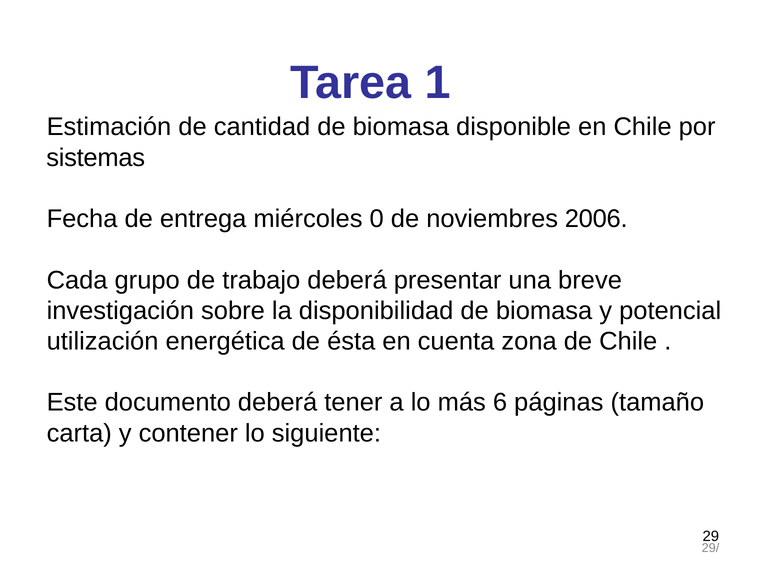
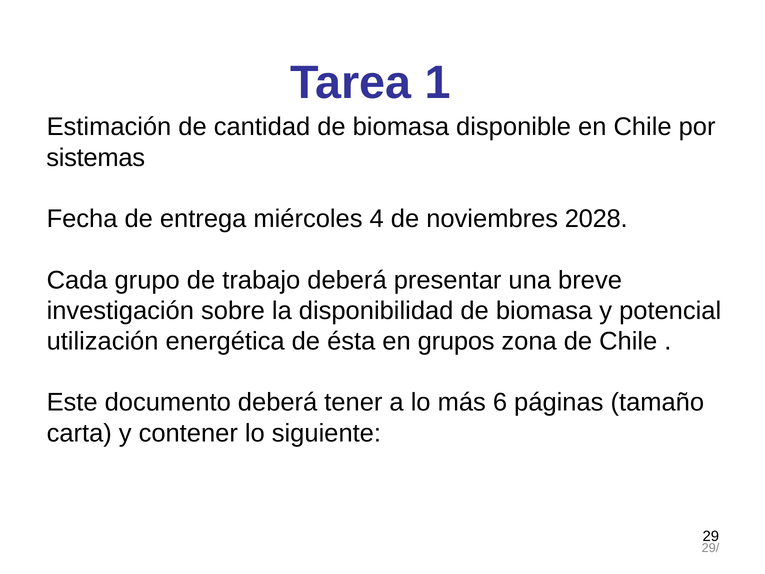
0: 0 -> 4
2006: 2006 -> 2028
cuenta: cuenta -> grupos
